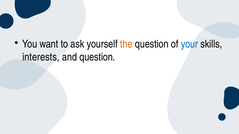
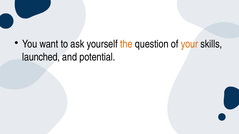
your colour: blue -> orange
interests: interests -> launched
and question: question -> potential
